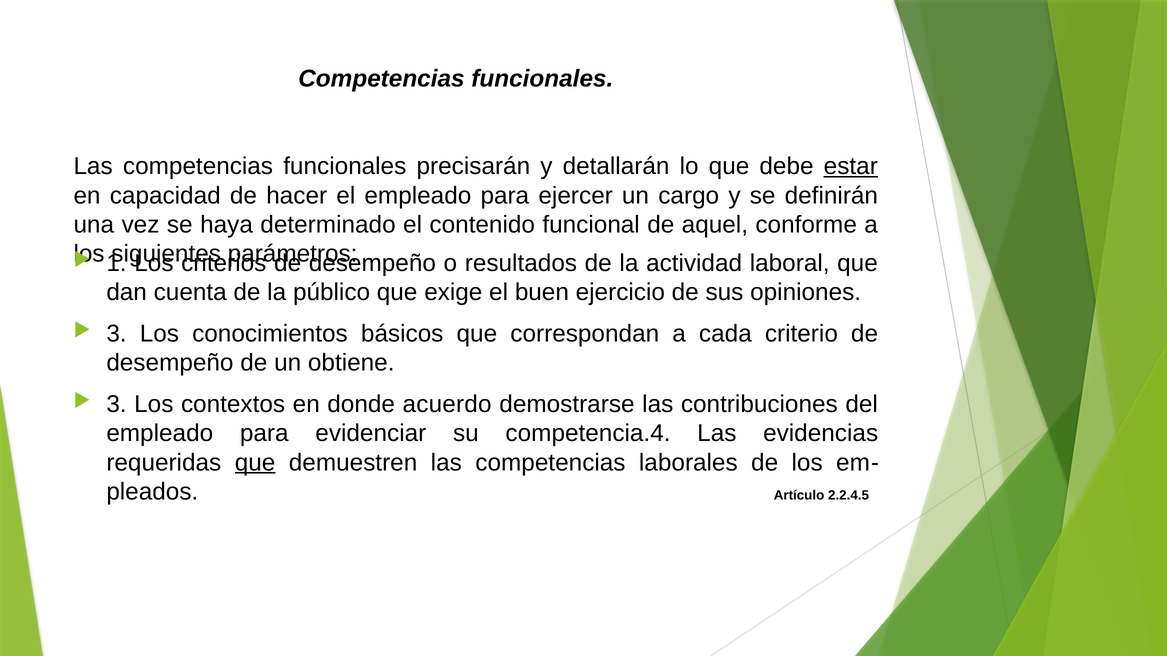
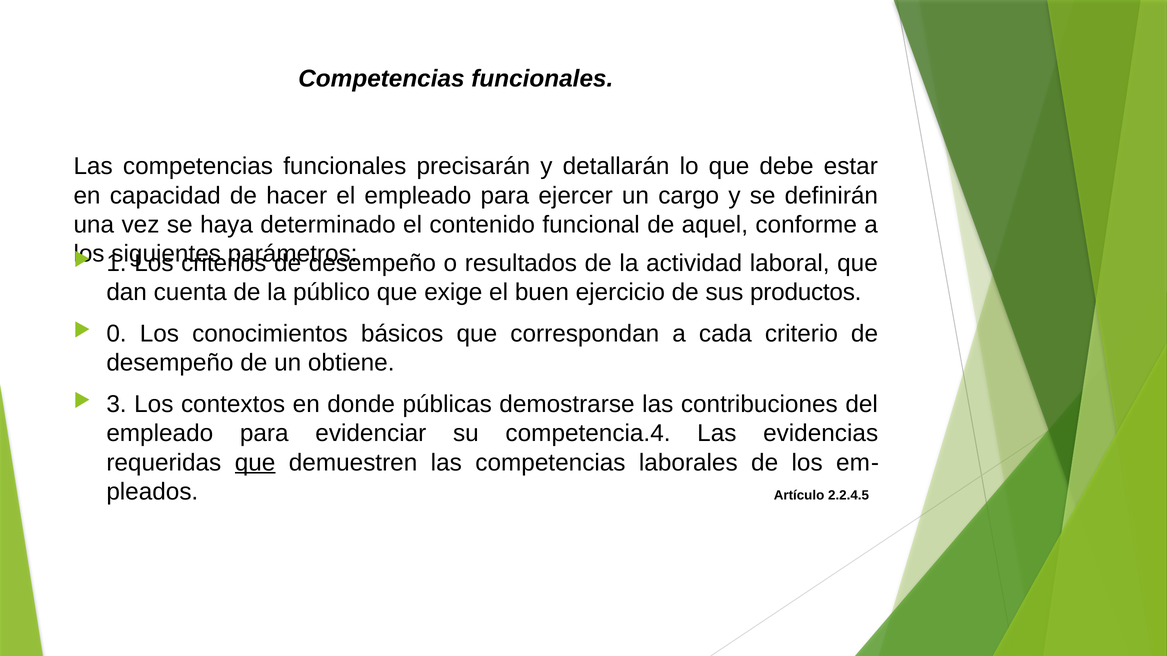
estar underline: present -> none
opiniones: opiniones -> productos
3 at (117, 334): 3 -> 0
acuerdo: acuerdo -> públicas
